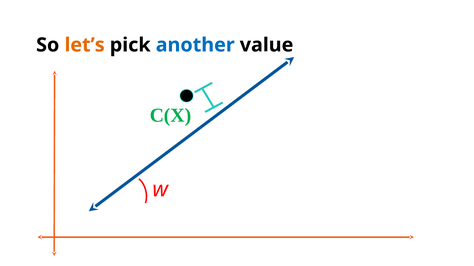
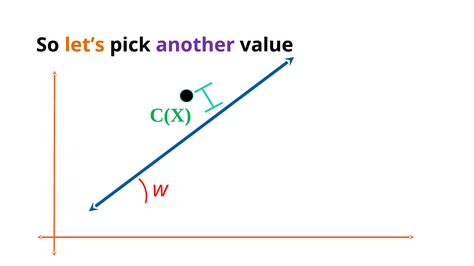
another colour: blue -> purple
